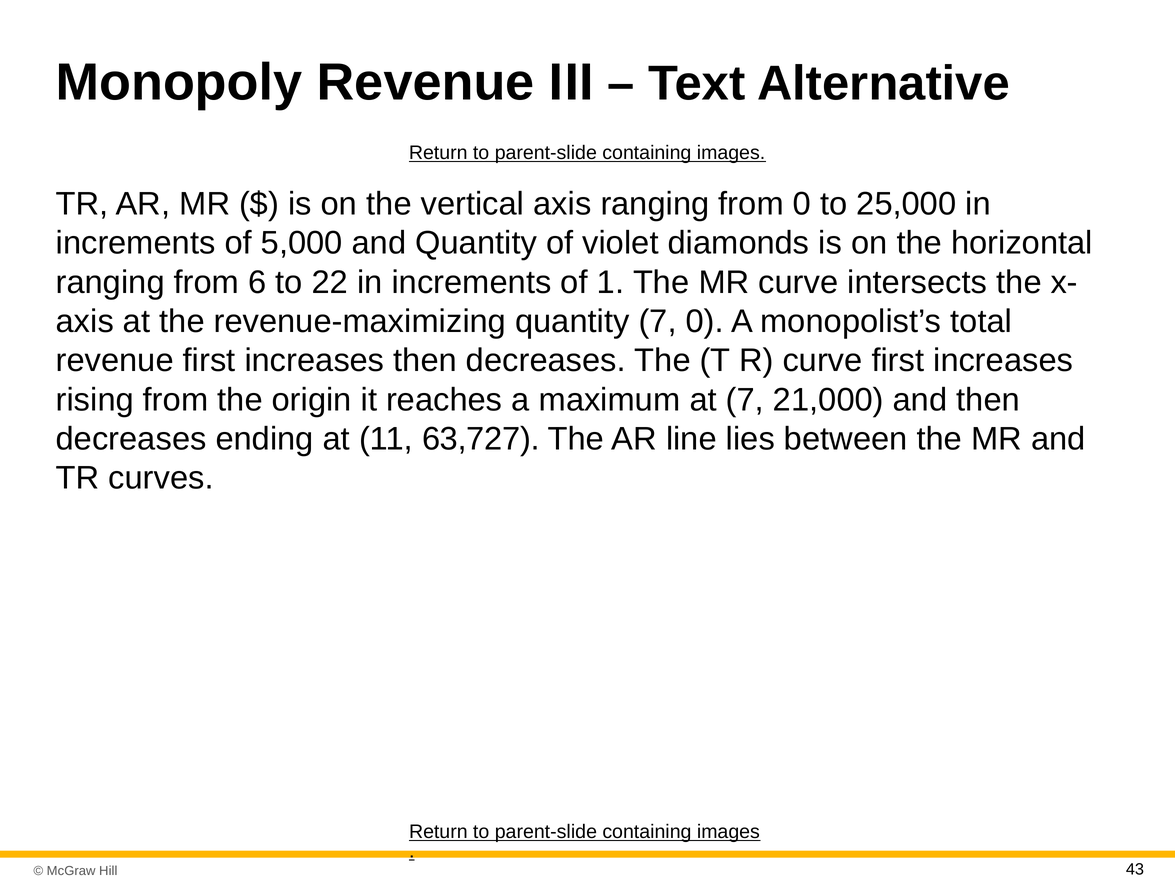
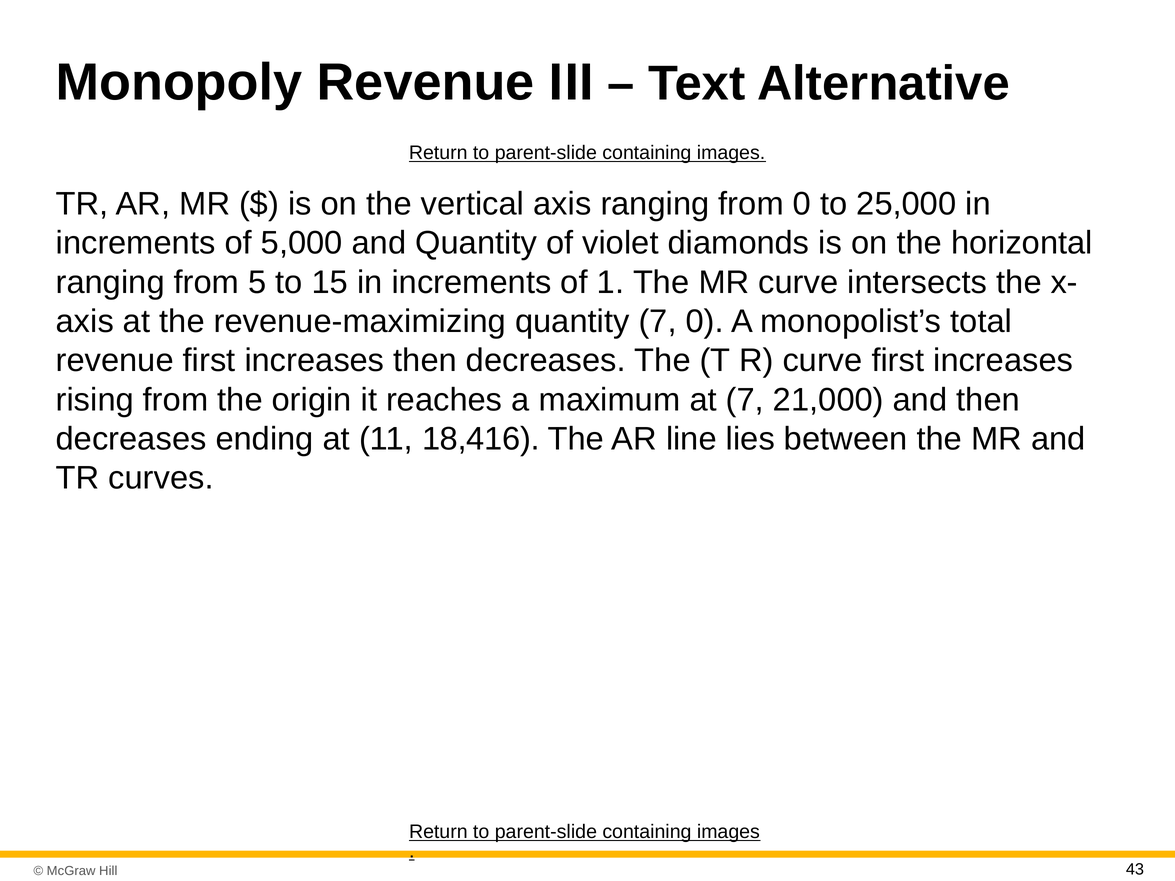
6: 6 -> 5
22: 22 -> 15
63,727: 63,727 -> 18,416
